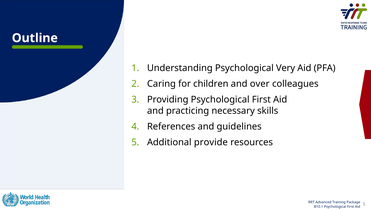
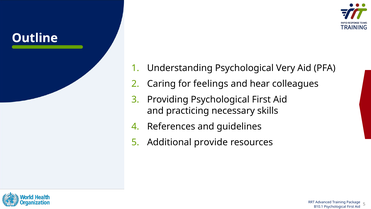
children: children -> feelings
over: over -> hear
